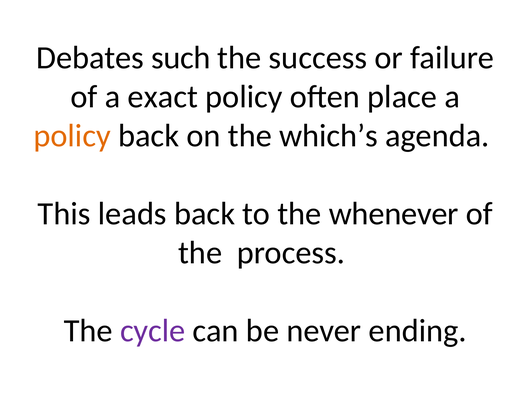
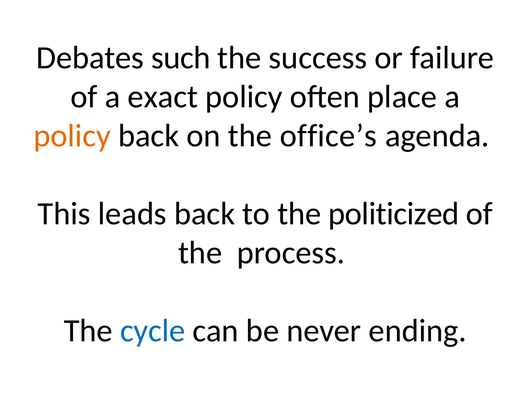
which’s: which’s -> office’s
whenever: whenever -> politicized
cycle colour: purple -> blue
